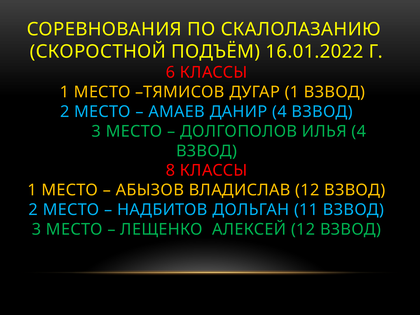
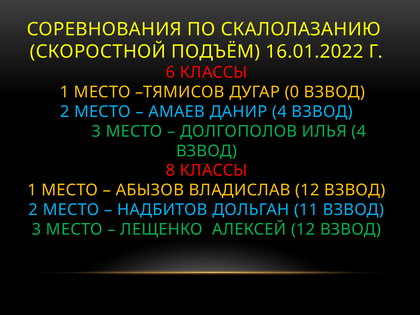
ДУГАР 1: 1 -> 0
